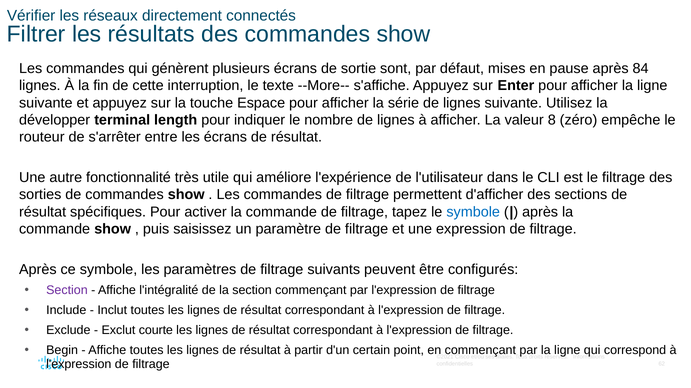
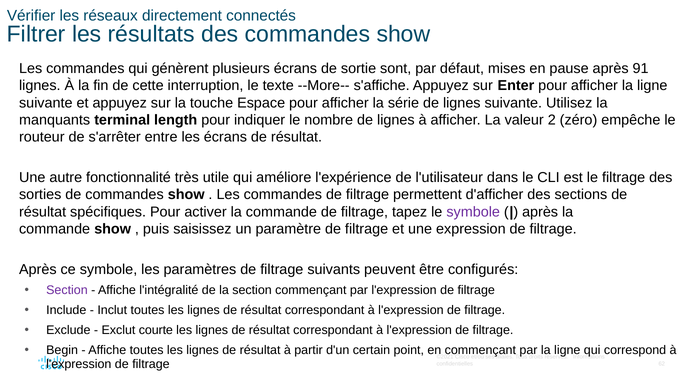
84: 84 -> 91
développer: développer -> manquants
8: 8 -> 2
symbole at (473, 212) colour: blue -> purple
